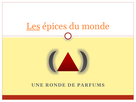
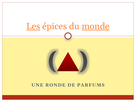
monde underline: none -> present
